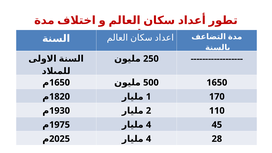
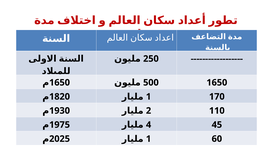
4 at (149, 139): 4 -> 1
28: 28 -> 60
